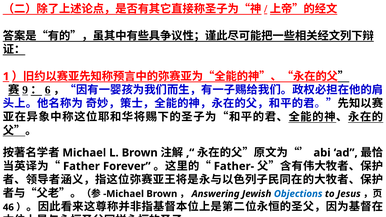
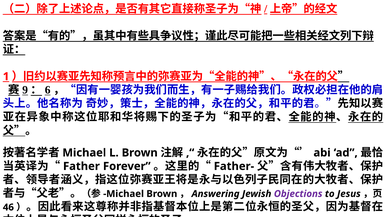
Objections colour: blue -> purple
